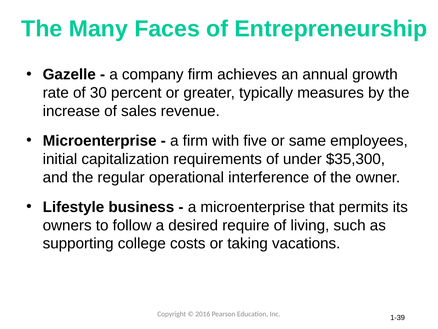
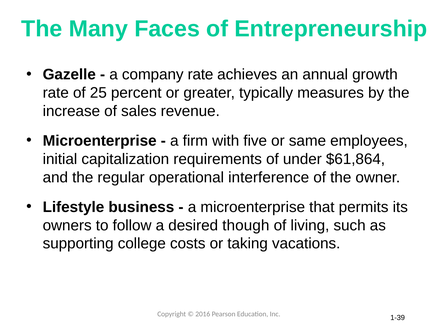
company firm: firm -> rate
30: 30 -> 25
$35,300: $35,300 -> $61,864
require: require -> though
